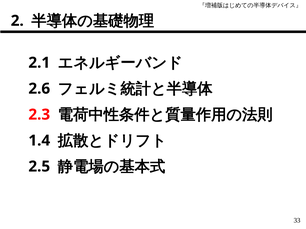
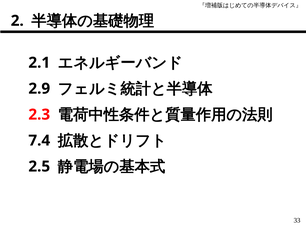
2.6: 2.6 -> 2.9
1.4: 1.4 -> 7.4
